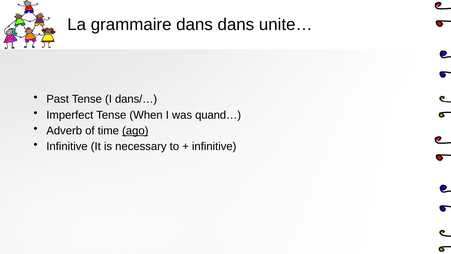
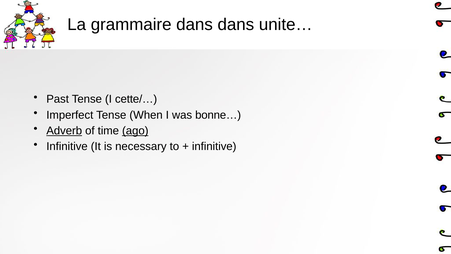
dans/…: dans/… -> cette/…
quand…: quand… -> bonne…
Adverb underline: none -> present
